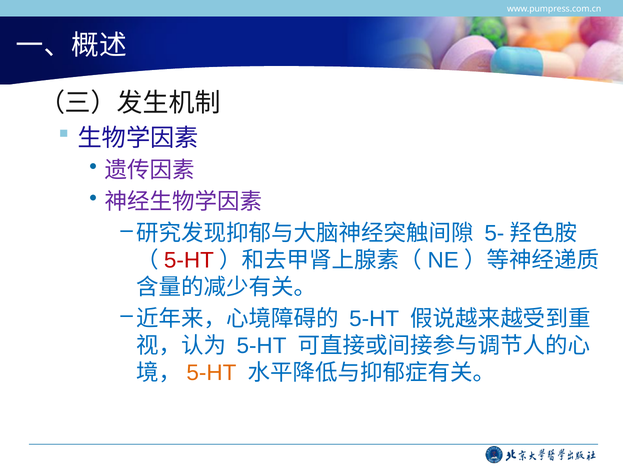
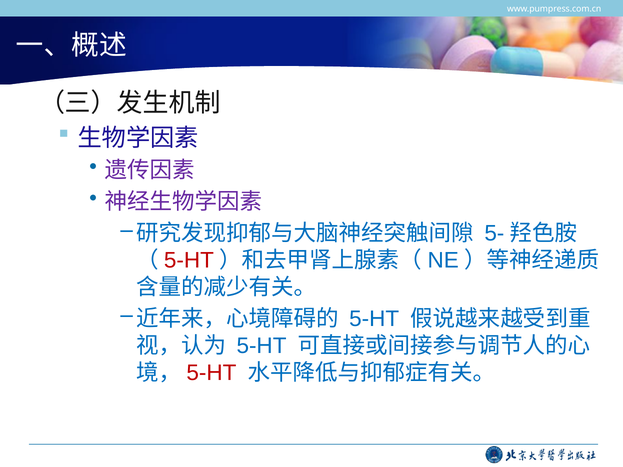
5-HT at (211, 373) colour: orange -> red
